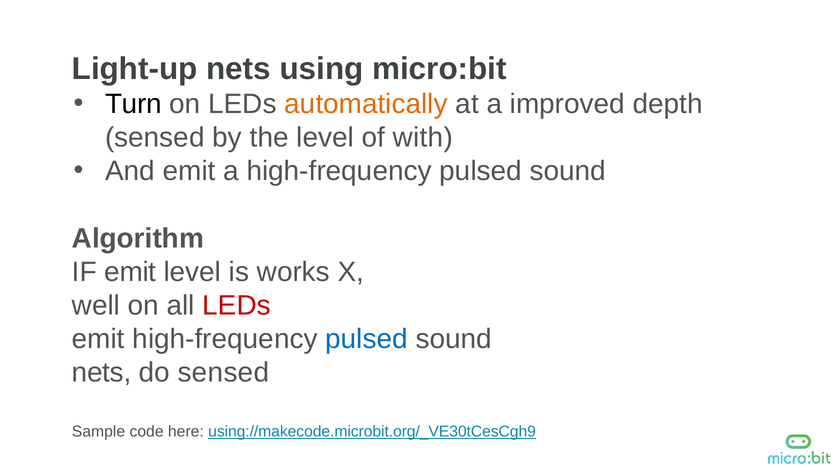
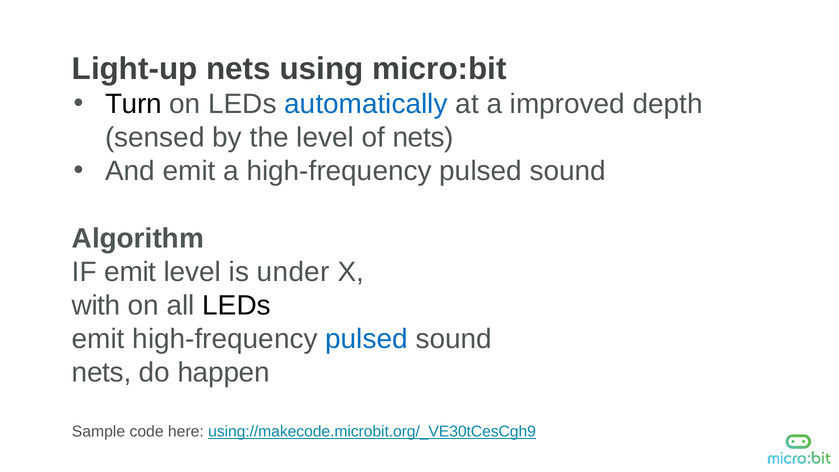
automatically colour: orange -> blue
of with: with -> nets
works: works -> under
well: well -> with
LEDs at (237, 306) colour: red -> black
do sensed: sensed -> happen
